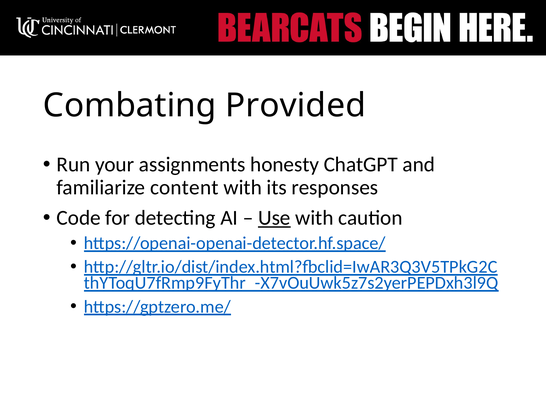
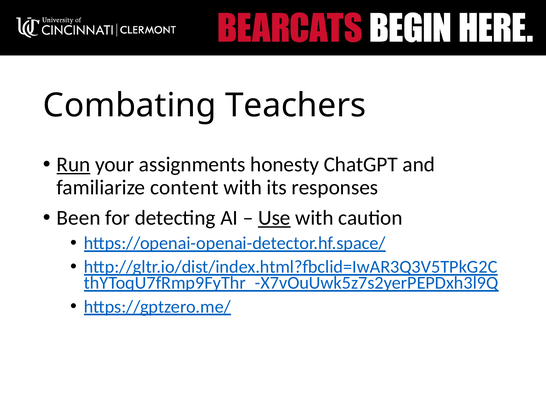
Provided: Provided -> Teachers
Run underline: none -> present
Code: Code -> Been
